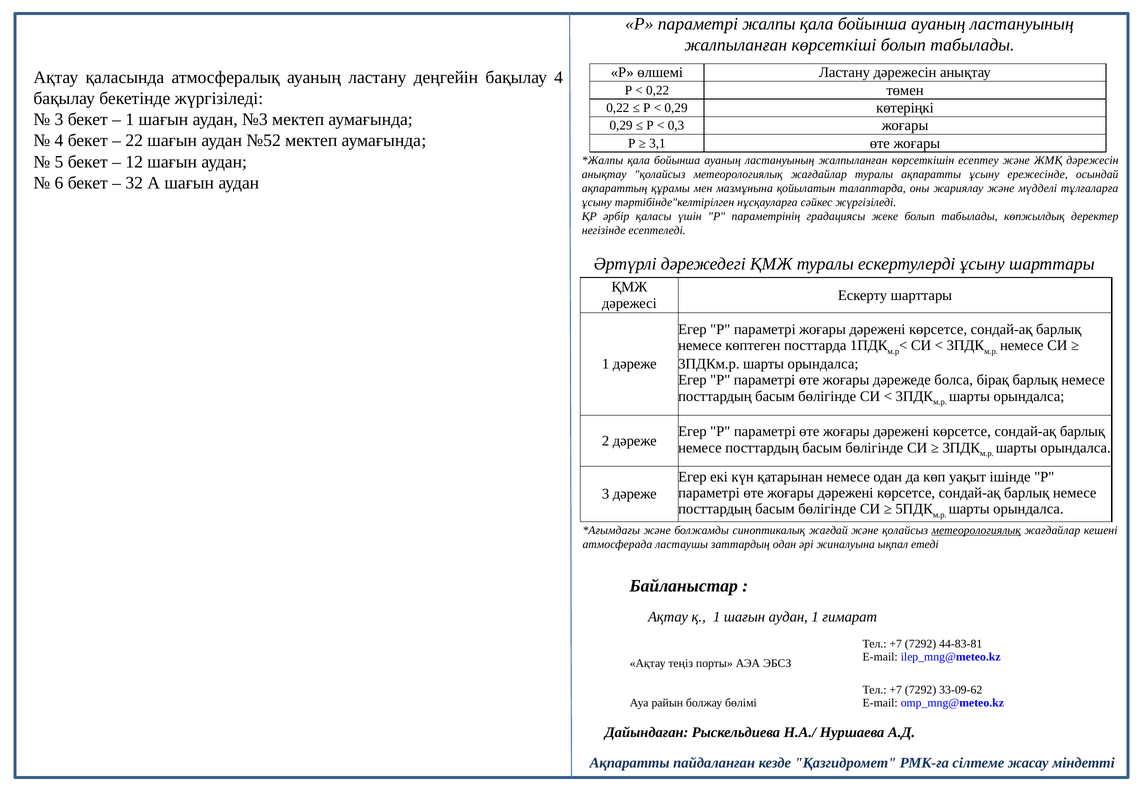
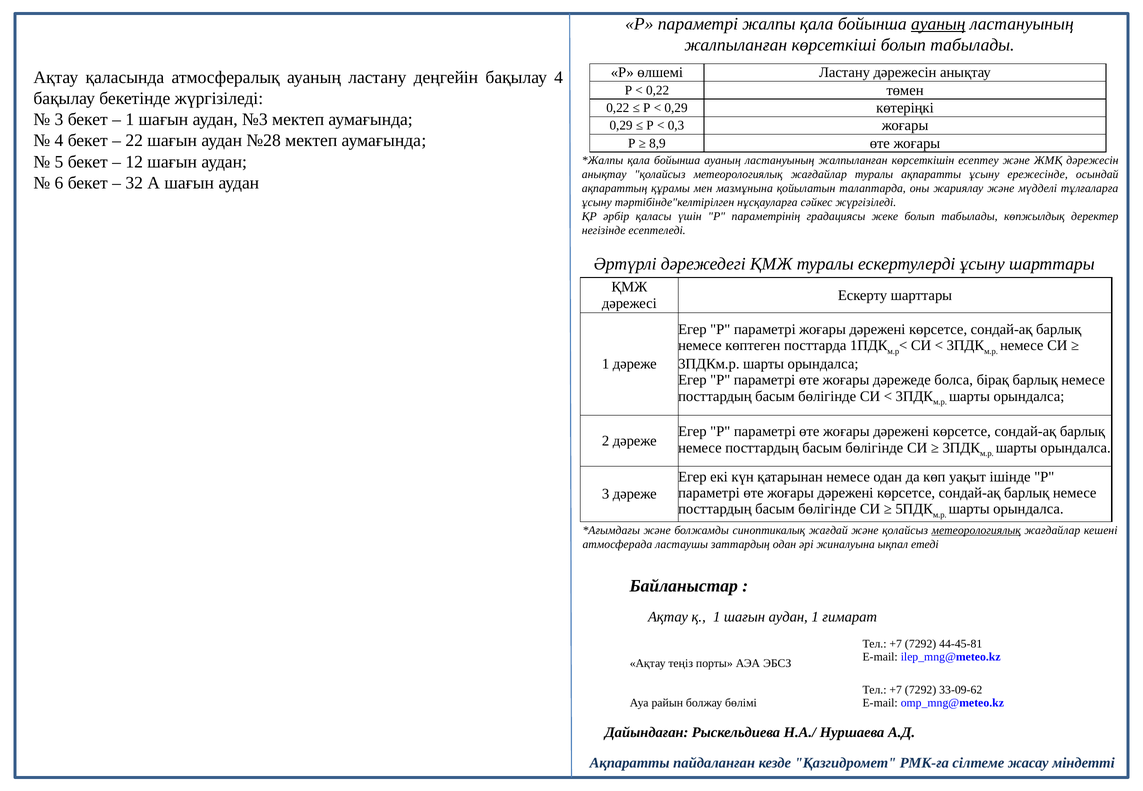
ауаның at (938, 24) underline: none -> present
№52: №52 -> №28
3,1: 3,1 -> 8,9
44-83-81: 44-83-81 -> 44-45-81
